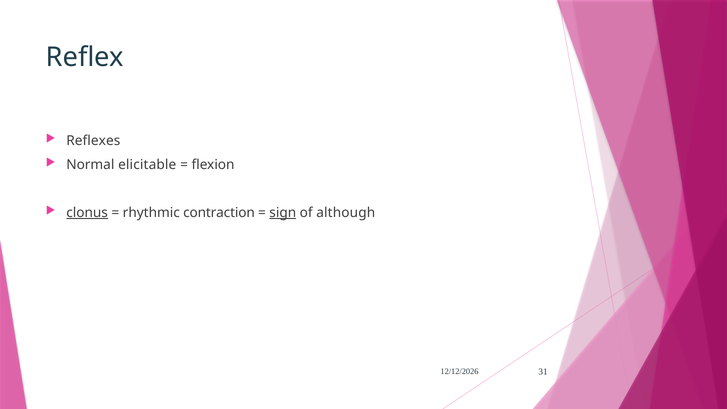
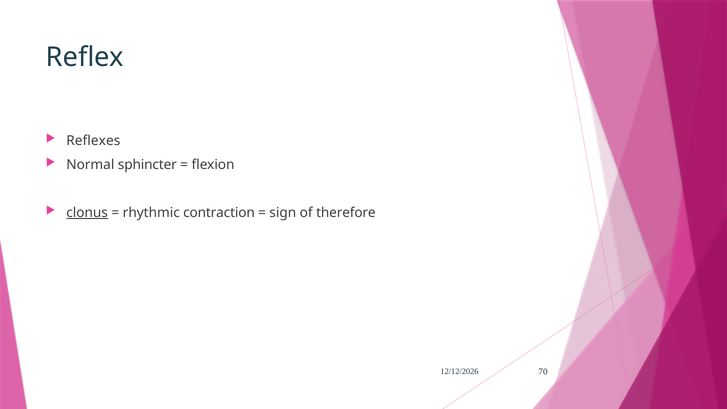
elicitable: elicitable -> sphincter
sign underline: present -> none
although: although -> therefore
31: 31 -> 70
